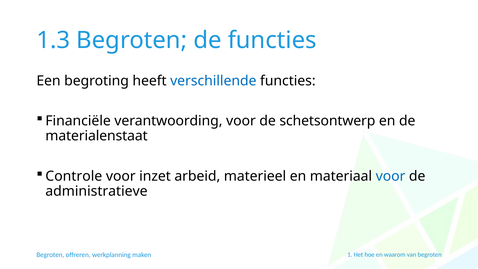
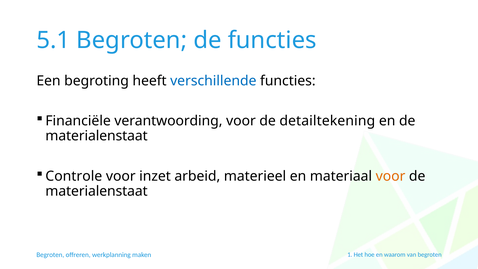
1.3: 1.3 -> 5.1
schetsontwerp: schetsontwerp -> detailtekening
voor at (391, 176) colour: blue -> orange
administratieve at (96, 191): administratieve -> materialenstaat
